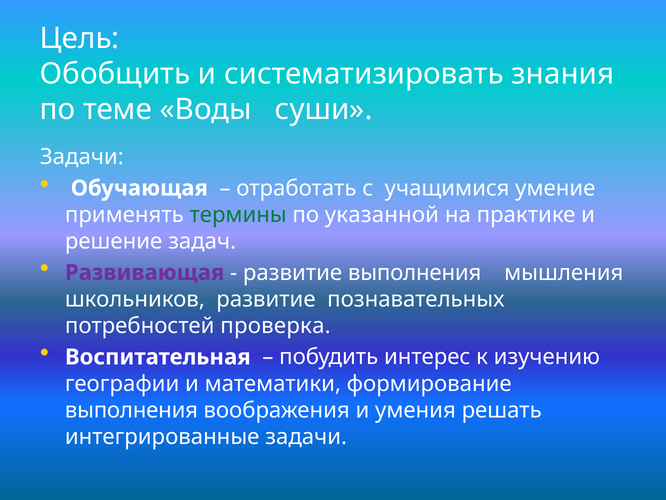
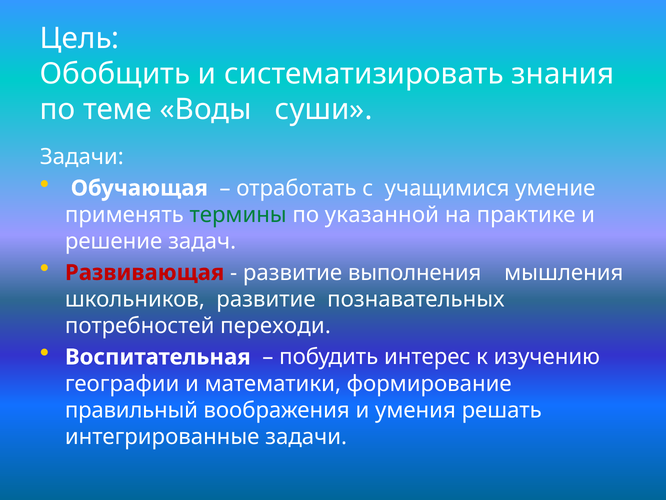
Развивающая colour: purple -> red
проверка: проверка -> переходи
выполнения at (131, 410): выполнения -> правильный
